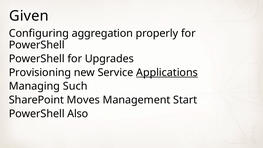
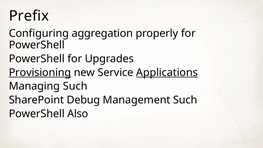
Given: Given -> Prefix
Provisioning underline: none -> present
Moves: Moves -> Debug
Management Start: Start -> Such
